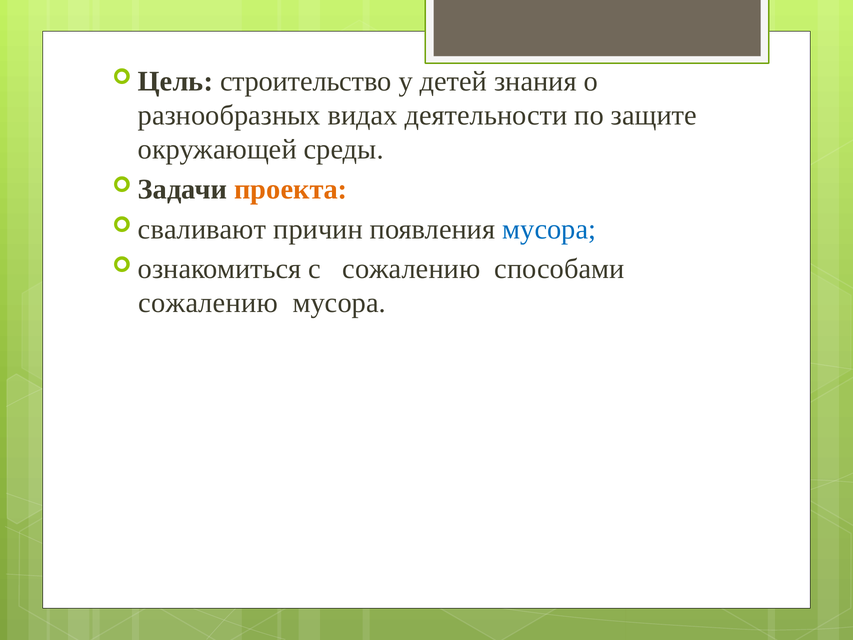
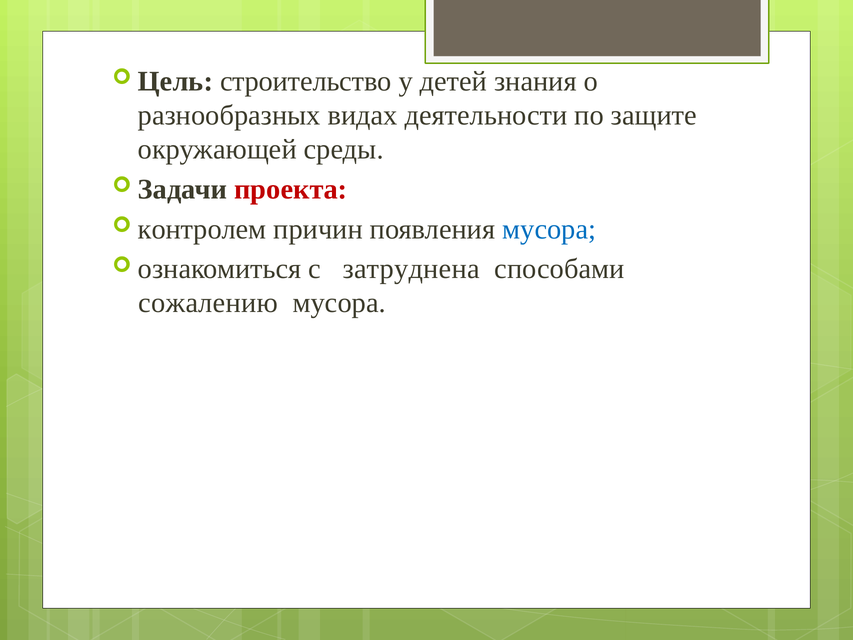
проекта colour: orange -> red
сваливают: сваливают -> контролем
с сожалению: сожалению -> затруднена
